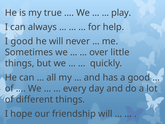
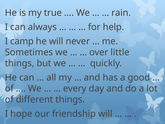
play: play -> rain
I good: good -> camp
